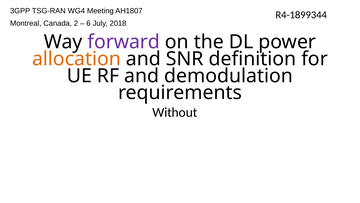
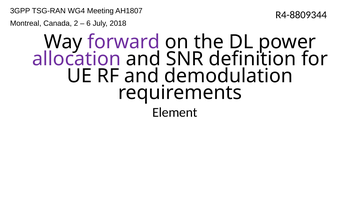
R4-1899344: R4-1899344 -> R4-8809344
allocation colour: orange -> purple
Without: Without -> Element
